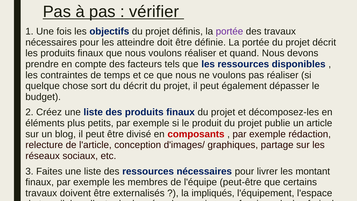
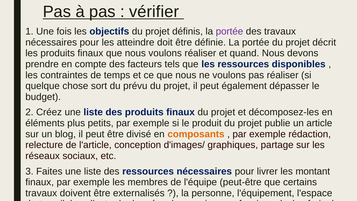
du décrit: décrit -> prévu
composants colour: red -> orange
impliqués: impliqués -> personne
